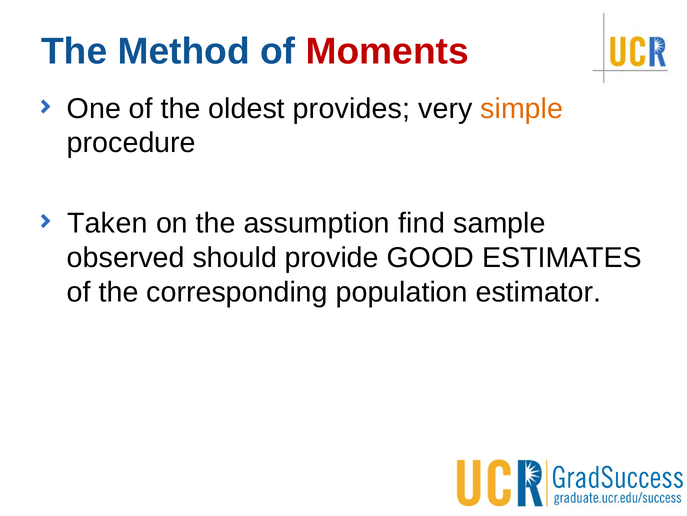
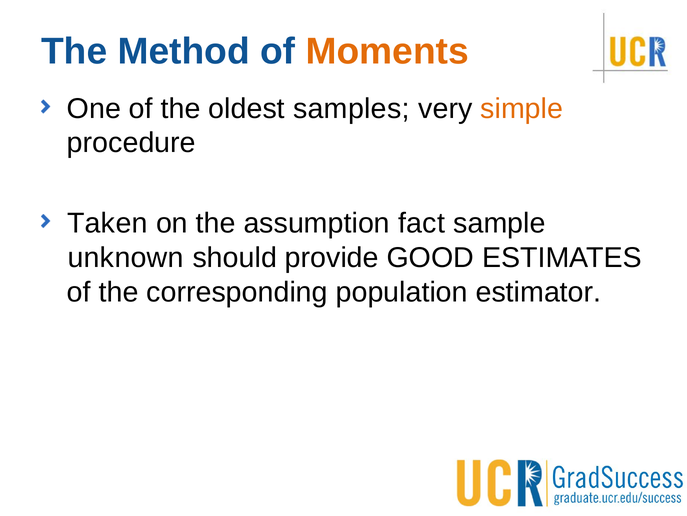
Moments colour: red -> orange
provides: provides -> samples
find: find -> fact
observed: observed -> unknown
